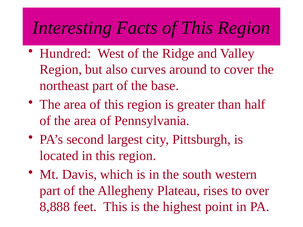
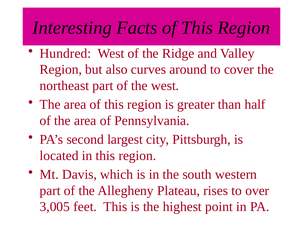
the base: base -> west
8,888: 8,888 -> 3,005
